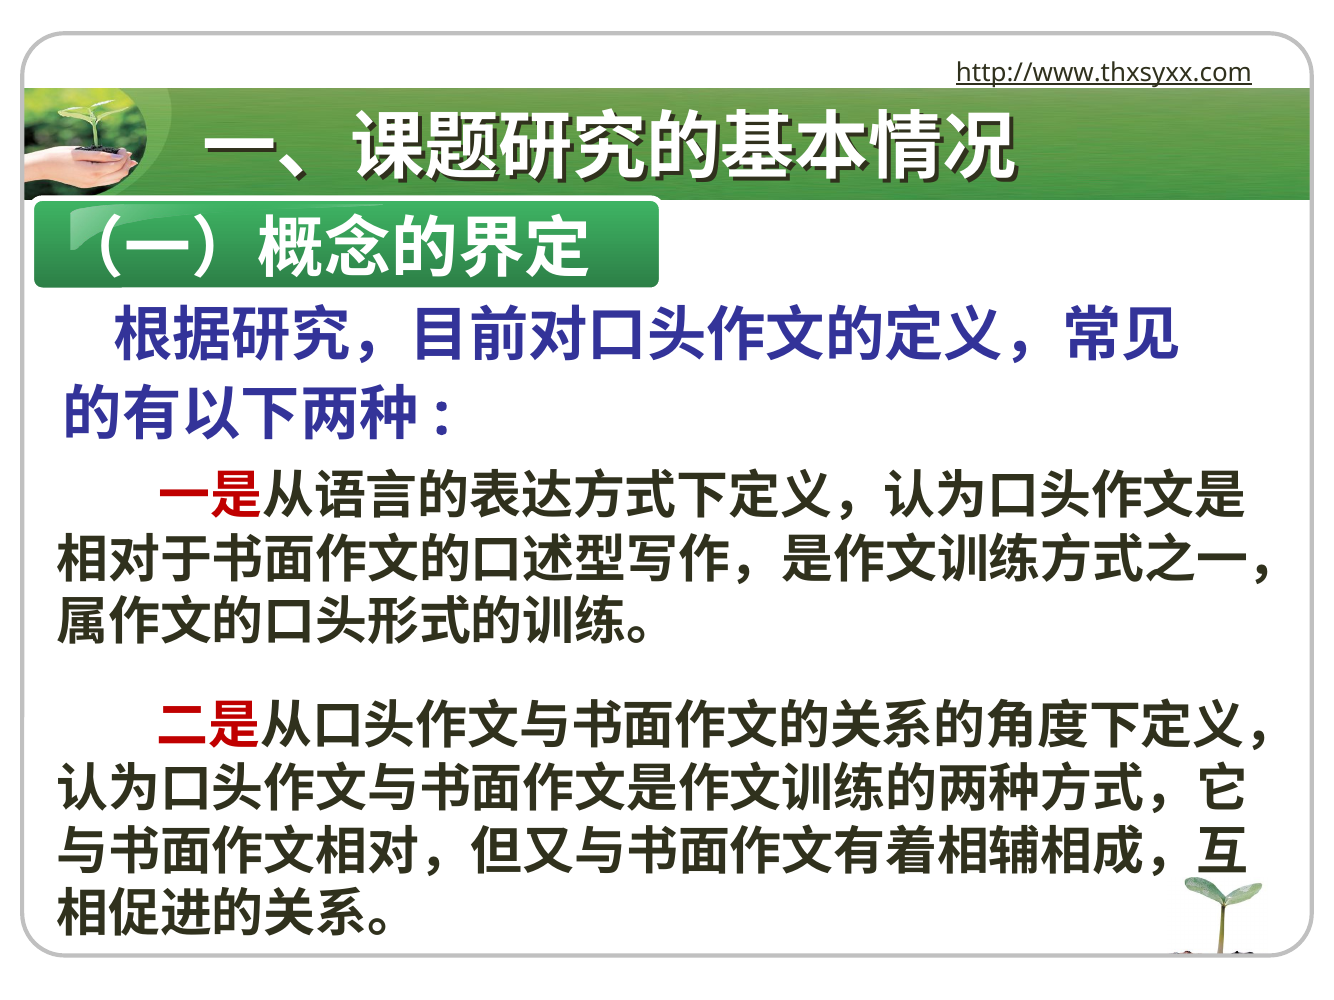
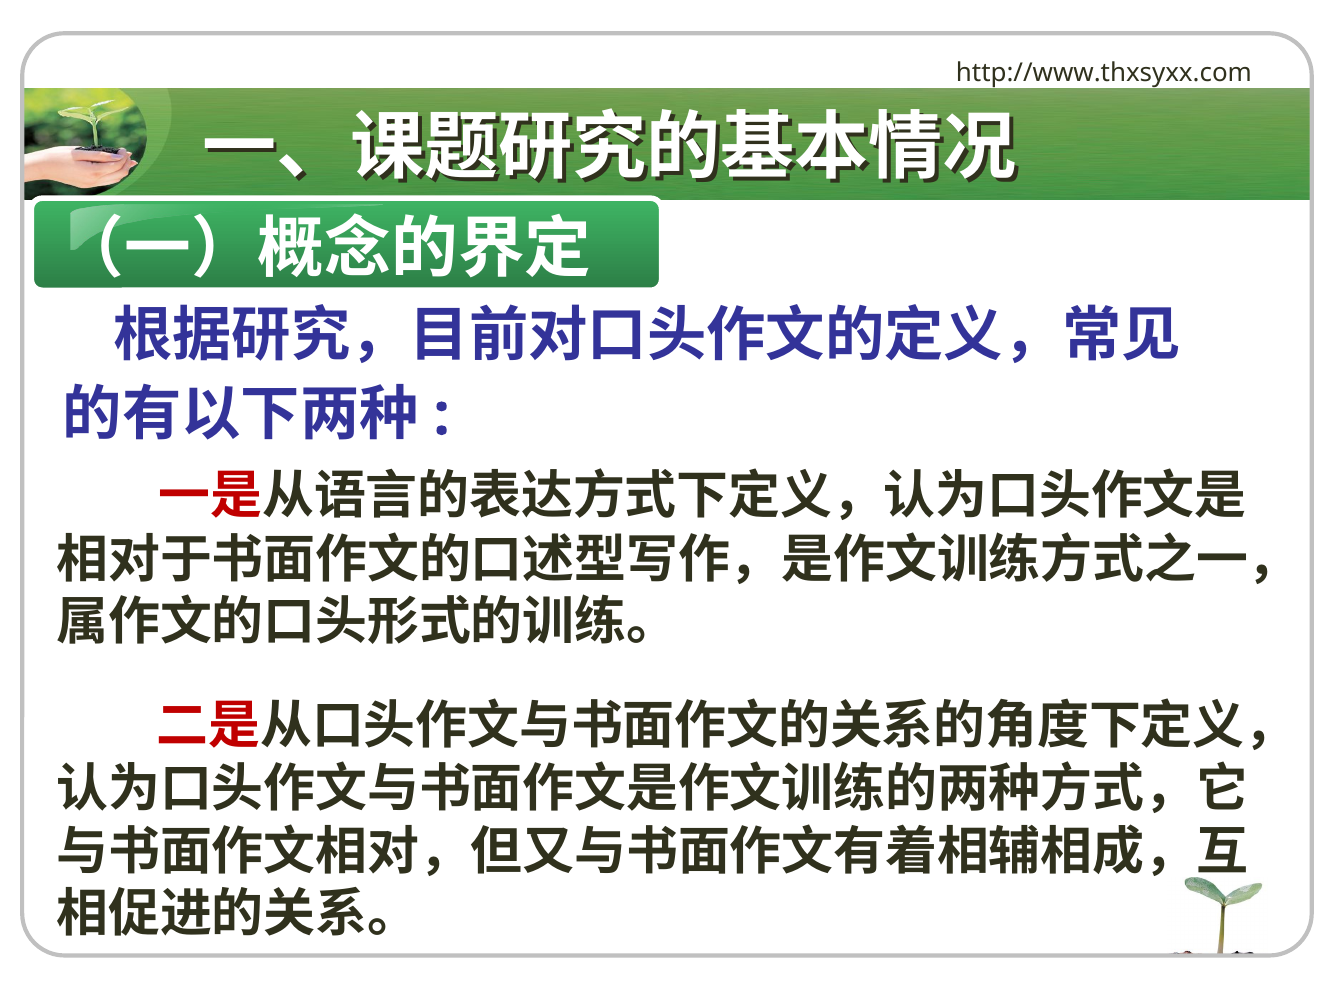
http://www.thxsyxx.com underline: present -> none
